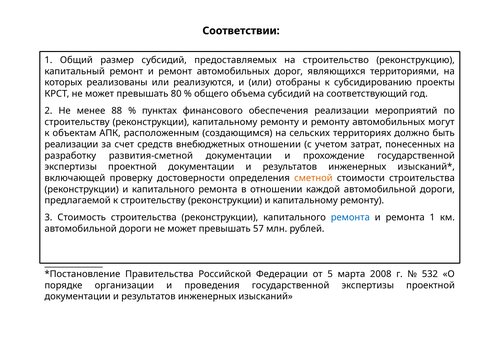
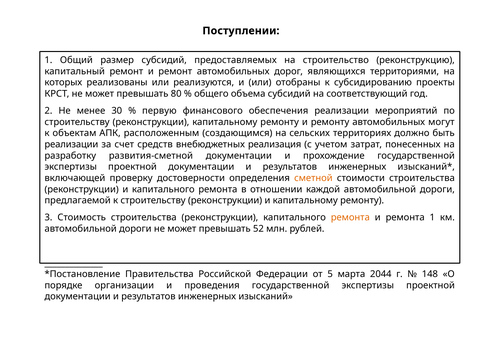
Соответствии: Соответствии -> Поступлении
88: 88 -> 30
пунктах: пунктах -> первую
внебюджетных отношении: отношении -> реализация
ремонта at (350, 218) colour: blue -> orange
57: 57 -> 52
2008: 2008 -> 2044
532: 532 -> 148
